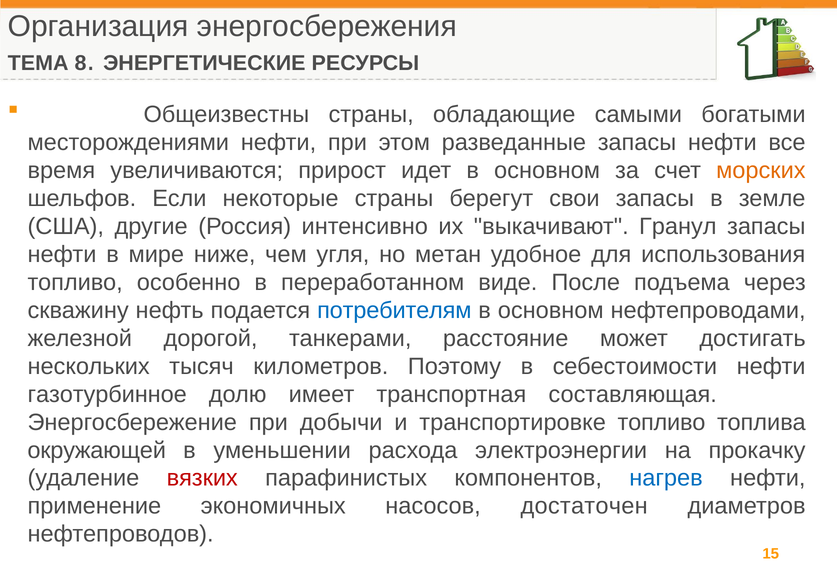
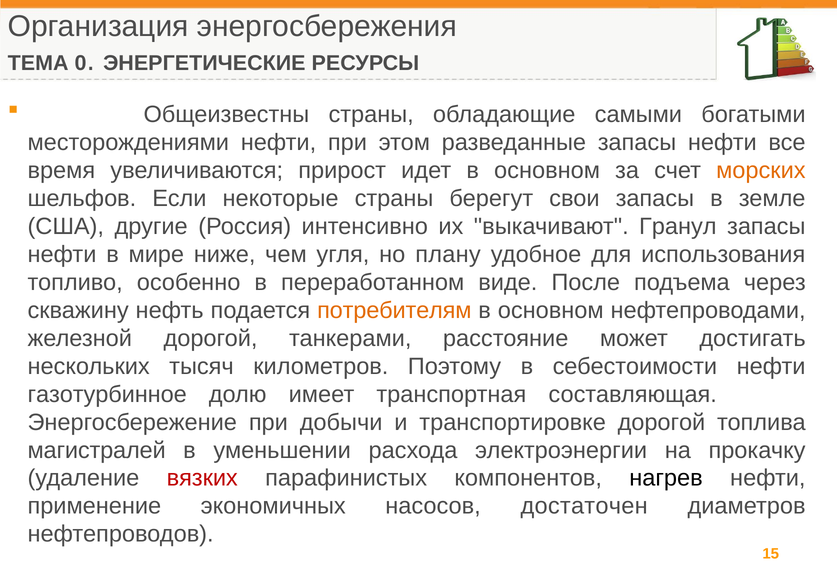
8: 8 -> 0
метан: метан -> плану
потребителям colour: blue -> orange
транспортировке топливо: топливо -> дорогой
окружающей: окружающей -> магистралей
нагрев colour: blue -> black
